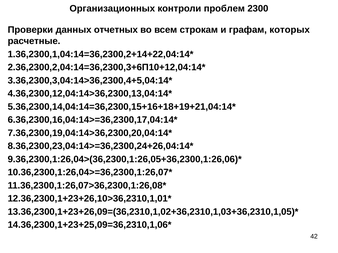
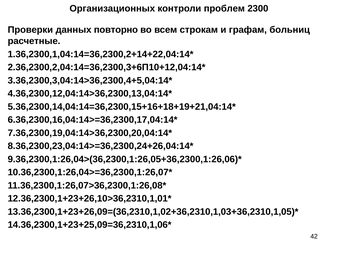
отчетных: отчетных -> повторно
которых: которых -> больниц
